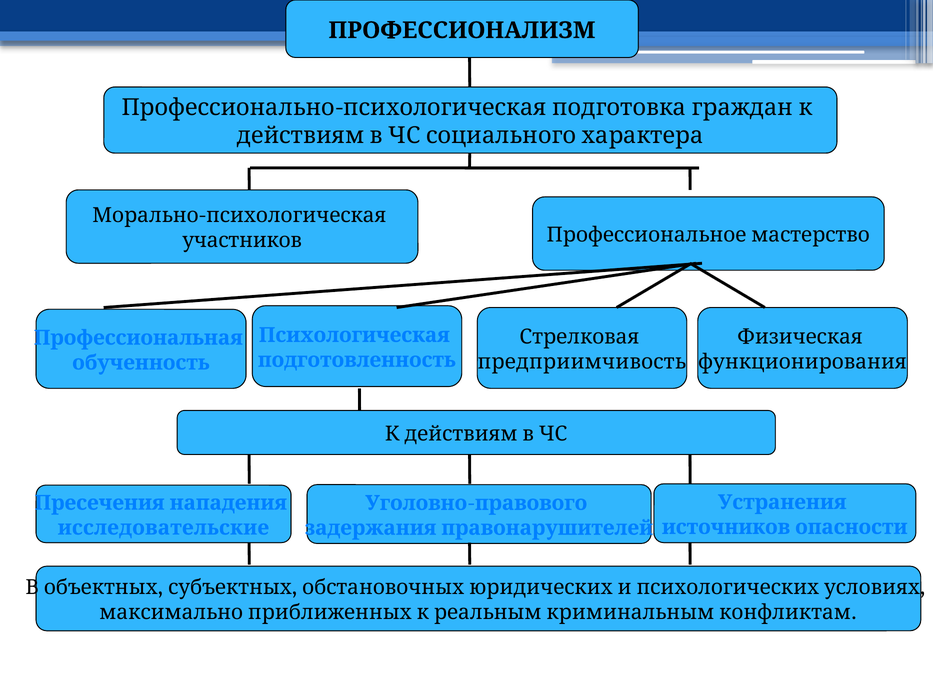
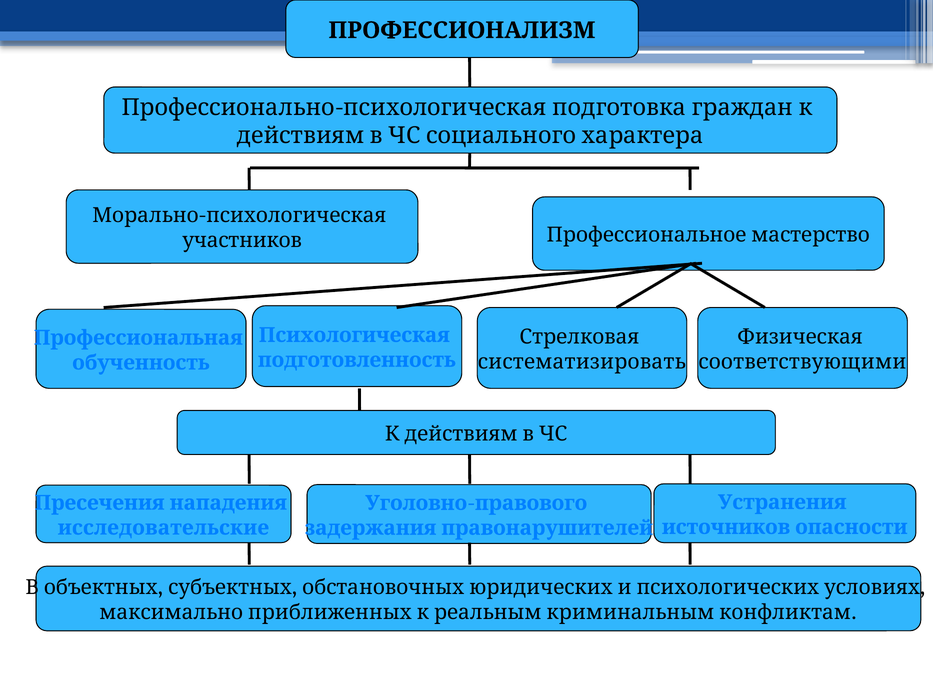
предприимчивость: предприимчивость -> систематизировать
функционирования: функционирования -> соответствующими
